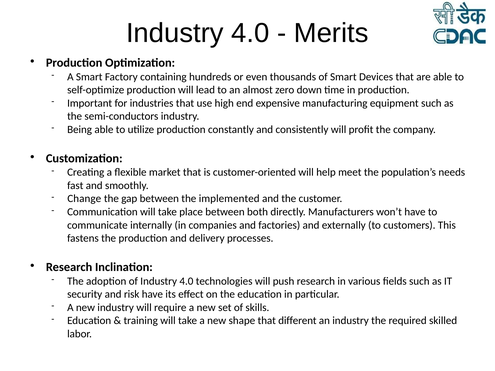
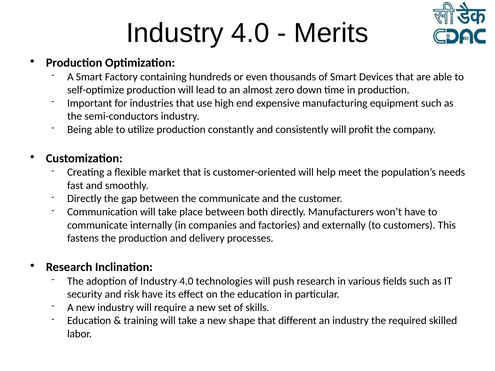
Change at (84, 199): Change -> Directly
the implemented: implemented -> communicate
